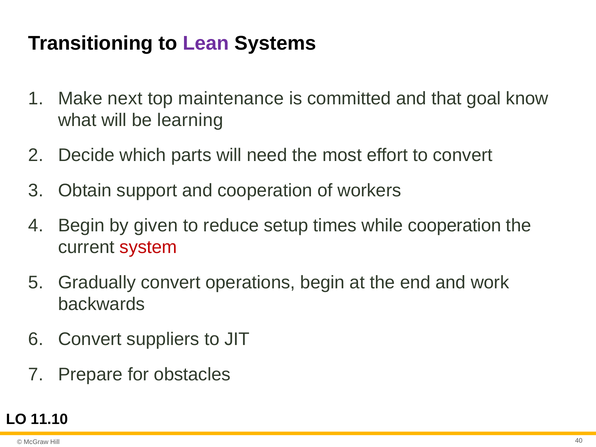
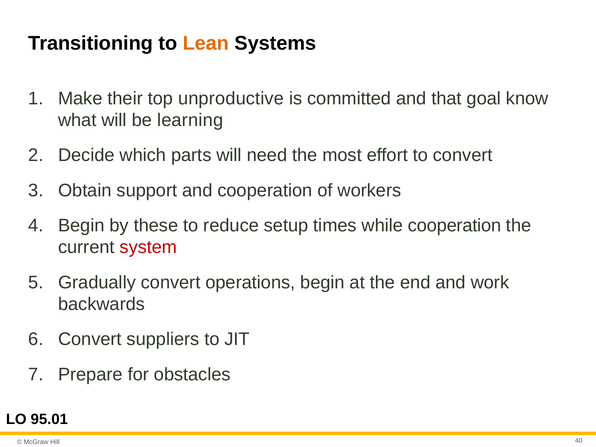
Lean colour: purple -> orange
next: next -> their
maintenance: maintenance -> unproductive
given: given -> these
11.10: 11.10 -> 95.01
